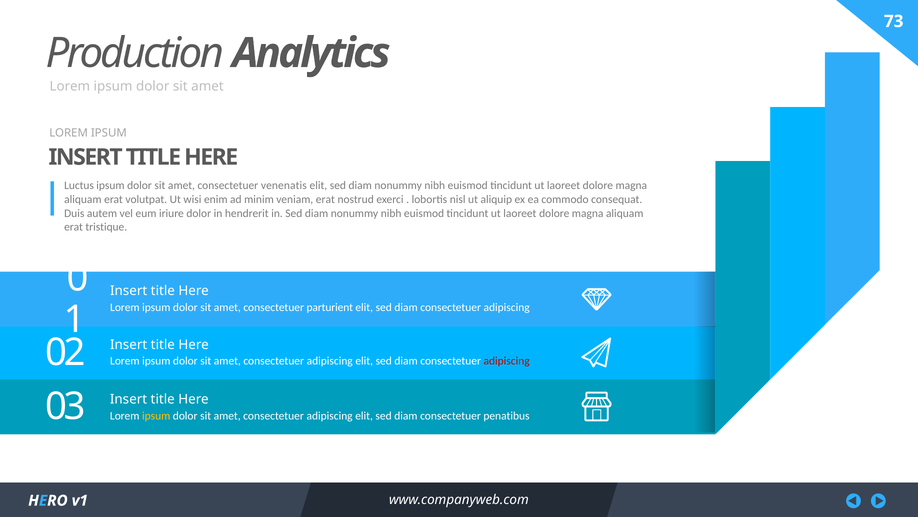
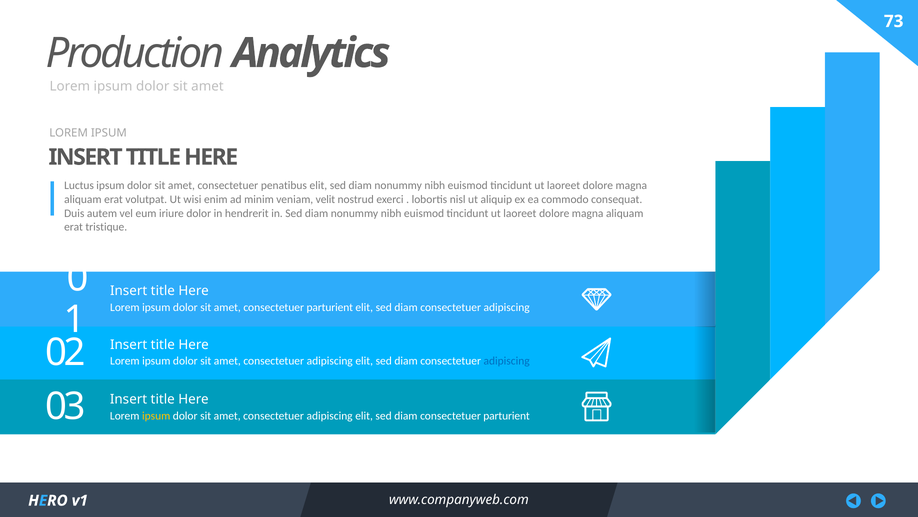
venenatis: venenatis -> penatibus
veniam erat: erat -> velit
adipiscing at (507, 361) colour: red -> blue
diam consectetuer penatibus: penatibus -> parturient
